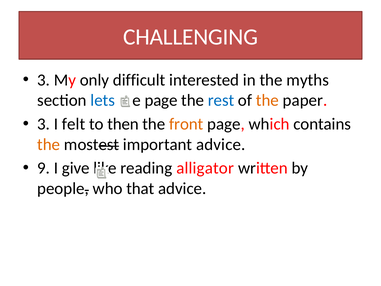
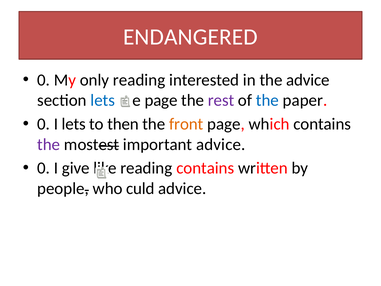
CHALLENGING: CHALLENGING -> ENDANGERED
3 at (44, 80): 3 -> 0
only difficult: difficult -> reading
the myths: myths -> advice
rest colour: blue -> purple
the at (267, 100) colour: orange -> blue
3 at (44, 124): 3 -> 0
I felt: felt -> lets
the at (49, 144) colour: orange -> purple
9 at (44, 168): 9 -> 0
reading alligator: alligator -> contains
that: that -> culd
